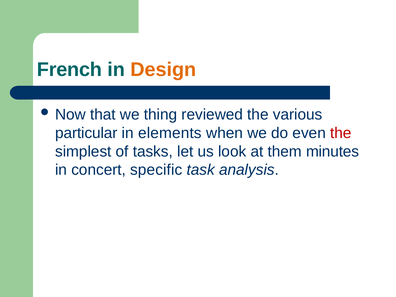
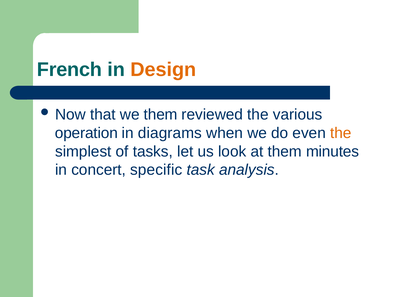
we thing: thing -> them
particular: particular -> operation
elements: elements -> diagrams
the at (341, 133) colour: red -> orange
